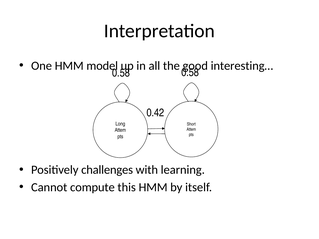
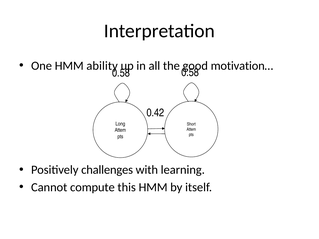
model: model -> ability
interesting…: interesting… -> motivation…
